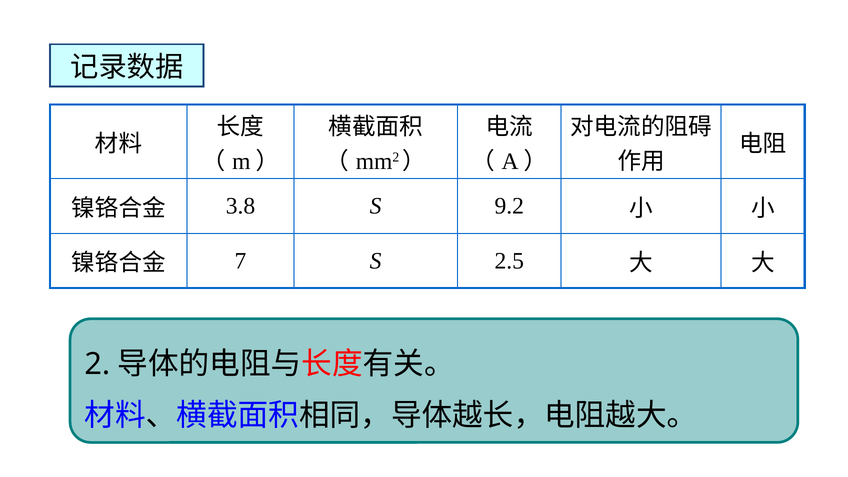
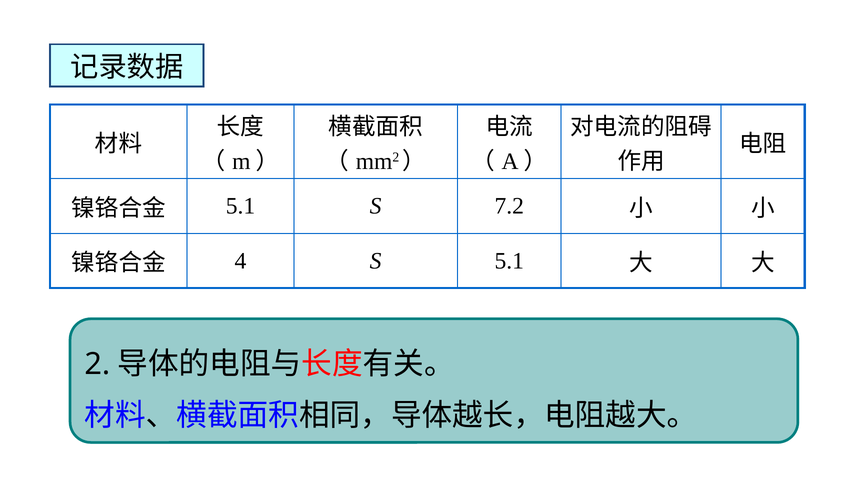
3.8 at (240, 206): 3.8 -> 5.1
9.2: 9.2 -> 7.2
7: 7 -> 4
S 2.5: 2.5 -> 5.1
